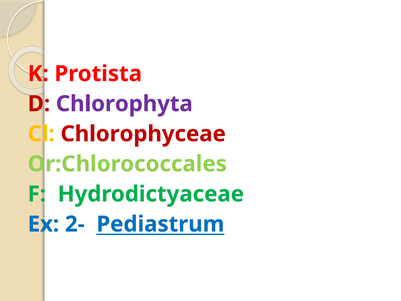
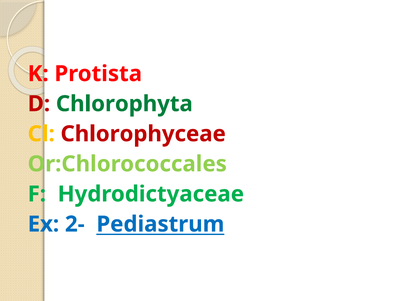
Chlorophyta colour: purple -> green
